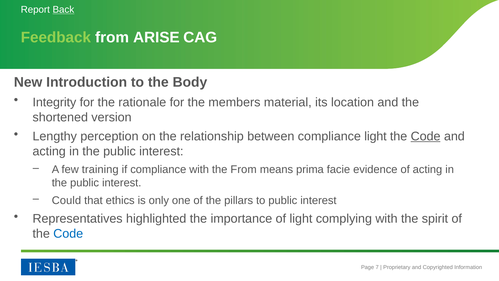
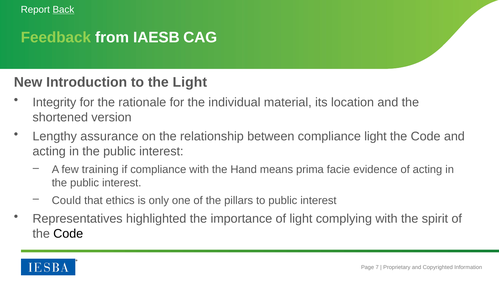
ARISE: ARISE -> IAESB
the Body: Body -> Light
members: members -> individual
perception: perception -> assurance
Code at (426, 136) underline: present -> none
the From: From -> Hand
Code at (68, 234) colour: blue -> black
